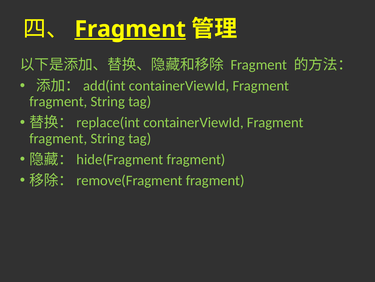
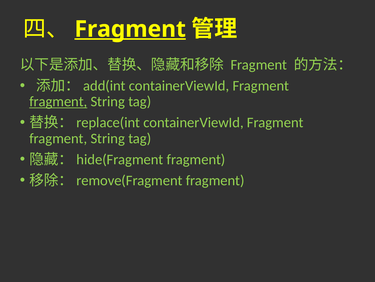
fragment at (58, 101) underline: none -> present
